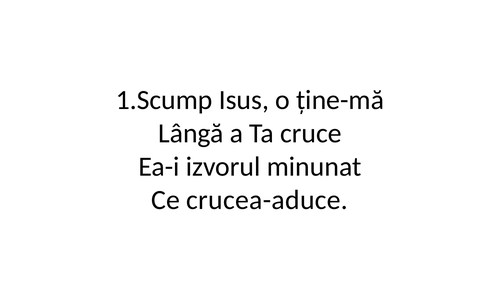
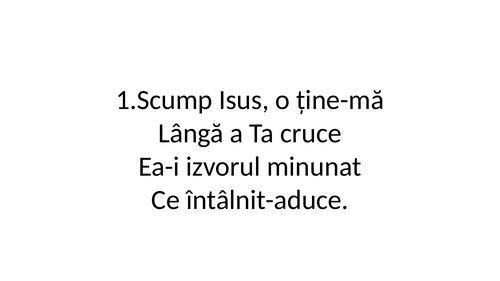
crucea-aduce: crucea-aduce -> întâlnit-aduce
